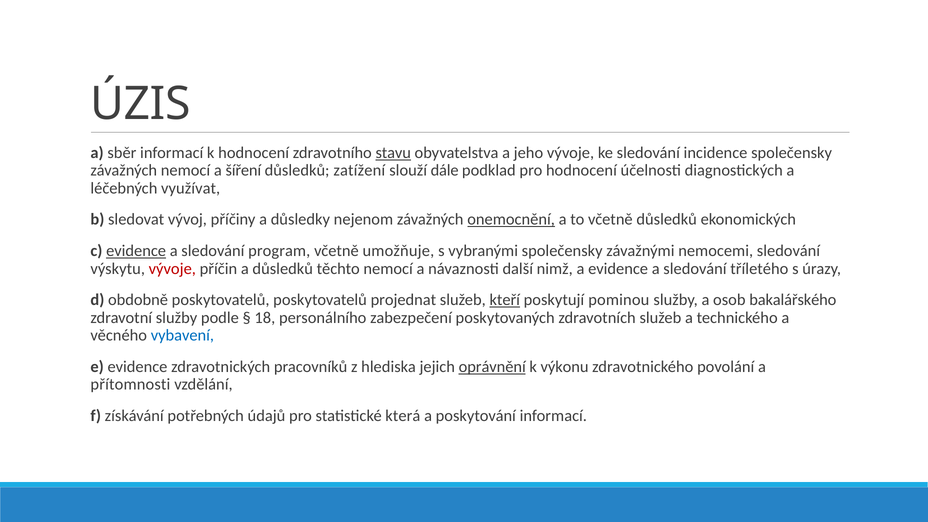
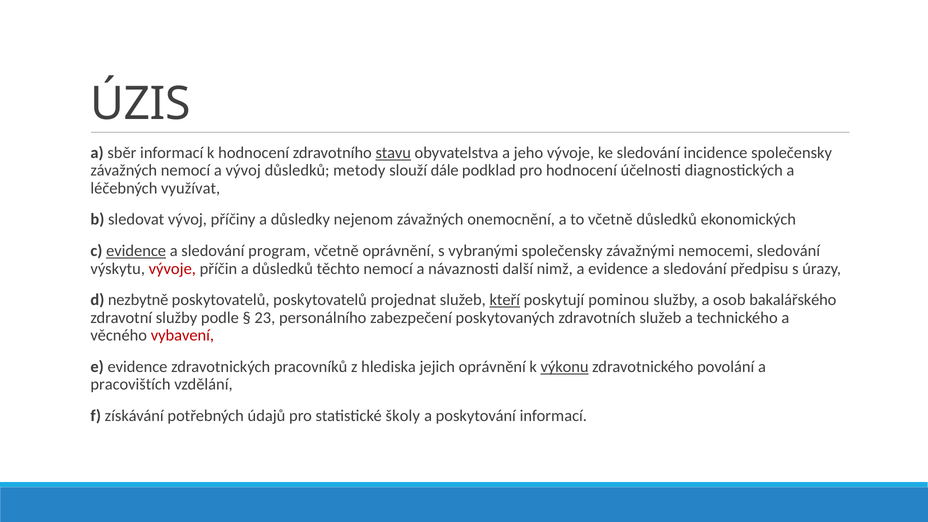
a šíření: šíření -> vývoj
zatížení: zatížení -> metody
onemocnění underline: present -> none
včetně umožňuje: umožňuje -> oprávnění
tříletého: tříletého -> předpisu
obdobně: obdobně -> nezbytně
18: 18 -> 23
vybavení colour: blue -> red
oprávnění at (492, 367) underline: present -> none
výkonu underline: none -> present
přítomnosti: přítomnosti -> pracovištích
která: která -> školy
